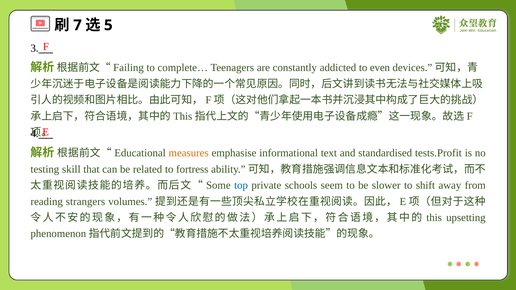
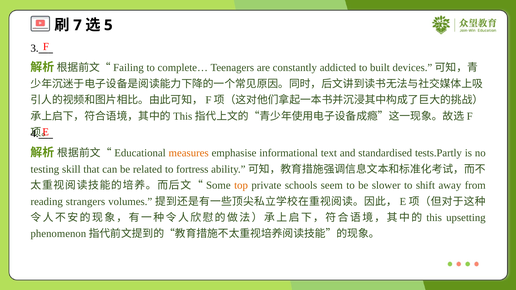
even: even -> built
tests.Profit: tests.Profit -> tests.Partly
top colour: blue -> orange
